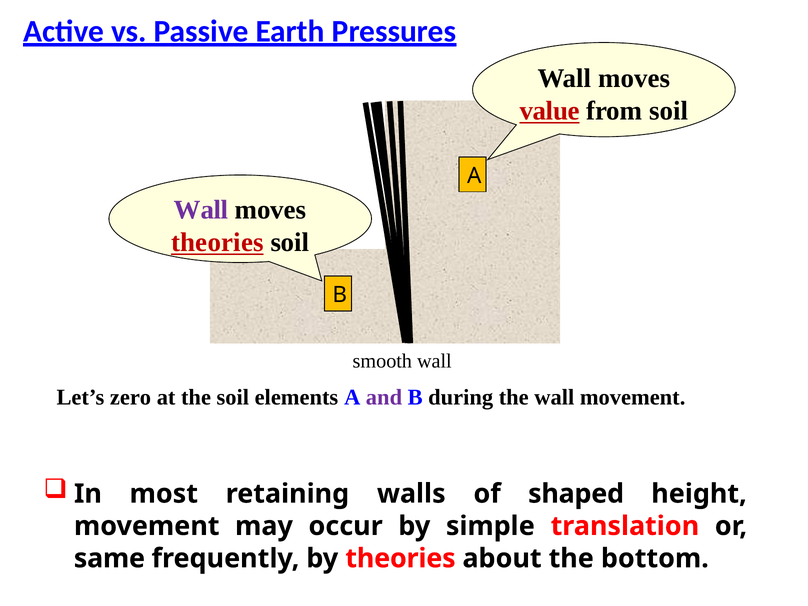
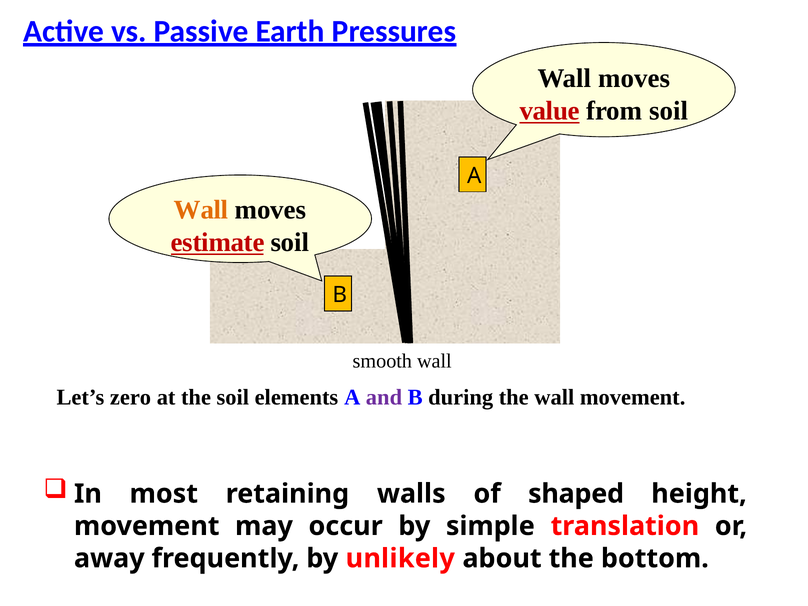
Wall at (201, 210) colour: purple -> orange
theories at (217, 242): theories -> estimate
same: same -> away
by theories: theories -> unlikely
